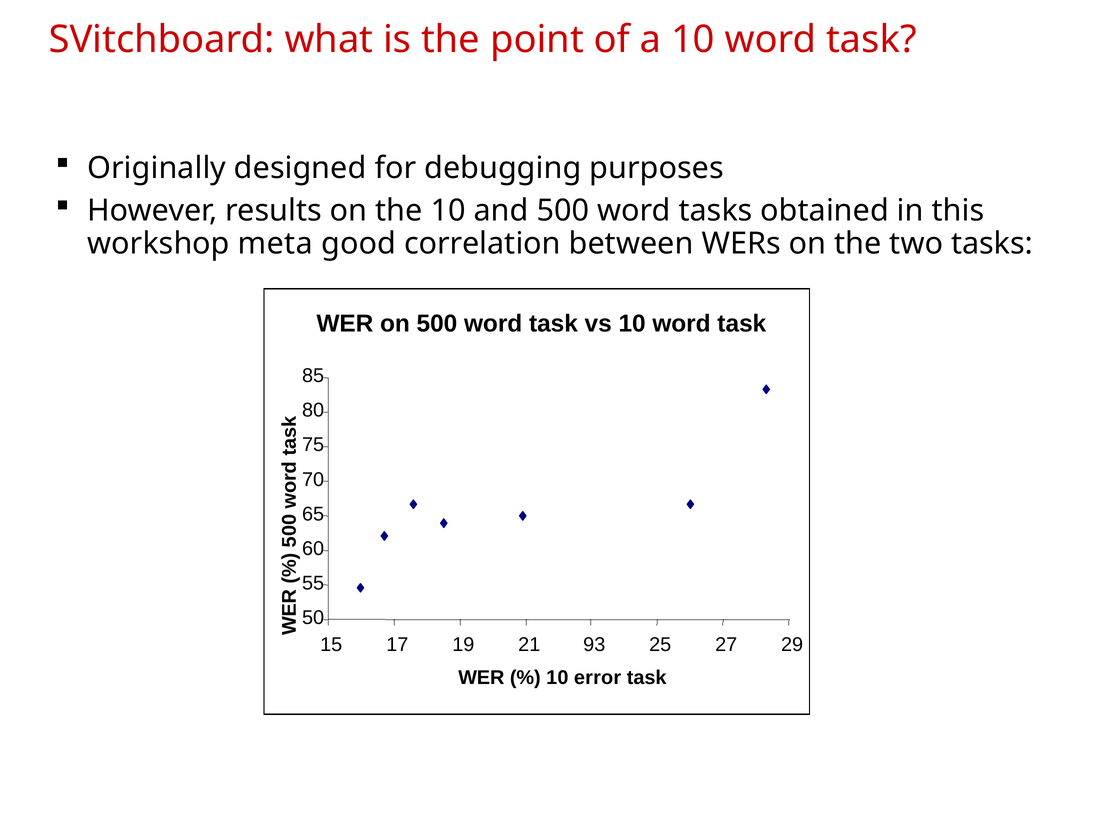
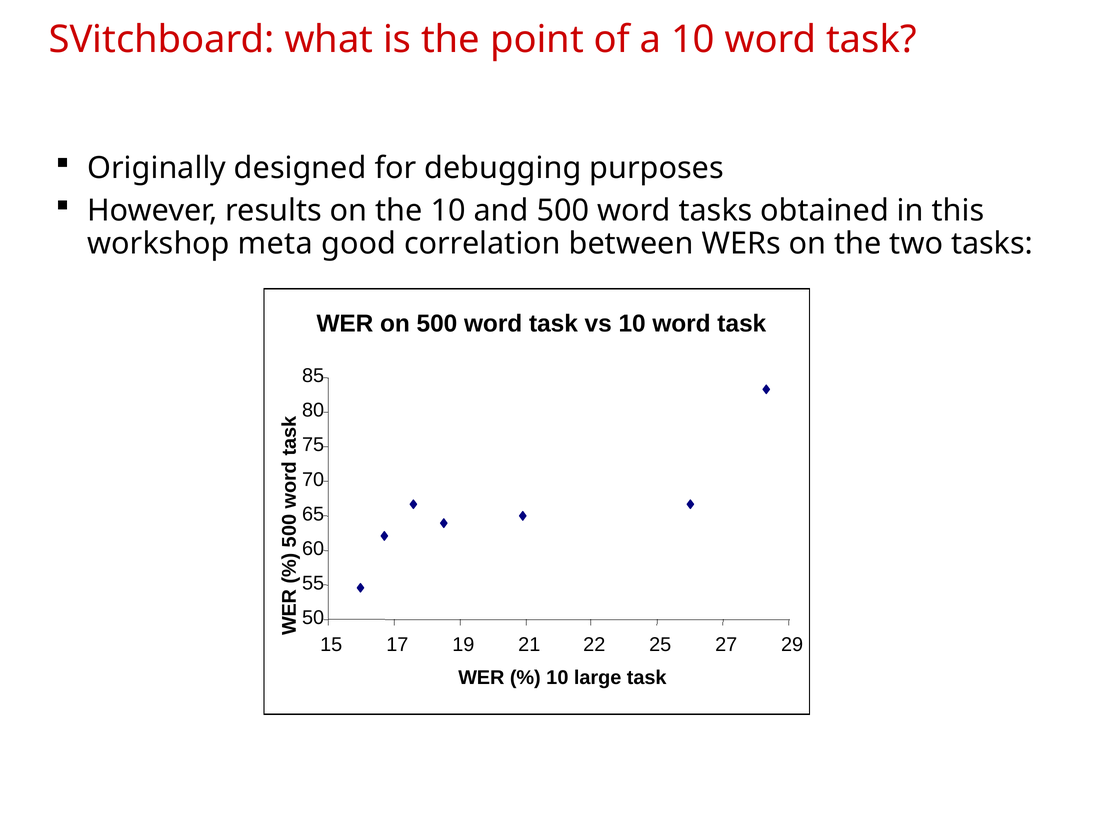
93: 93 -> 22
error: error -> large
